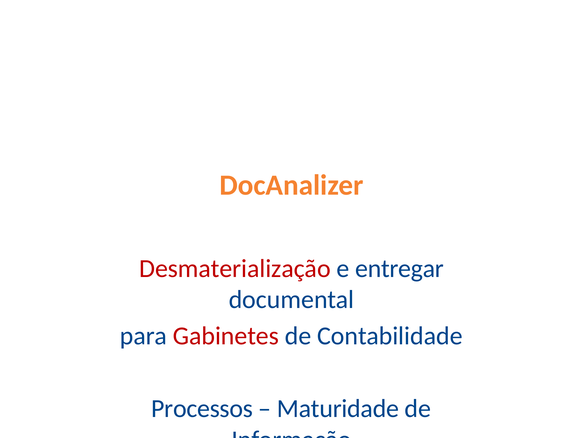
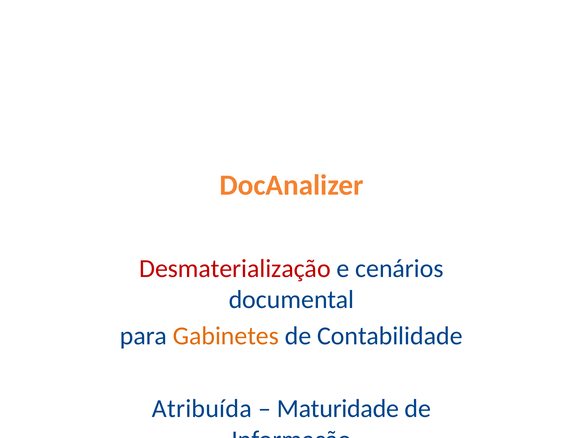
entregar: entregar -> cenários
Gabinetes colour: red -> orange
Processos: Processos -> Atribuída
